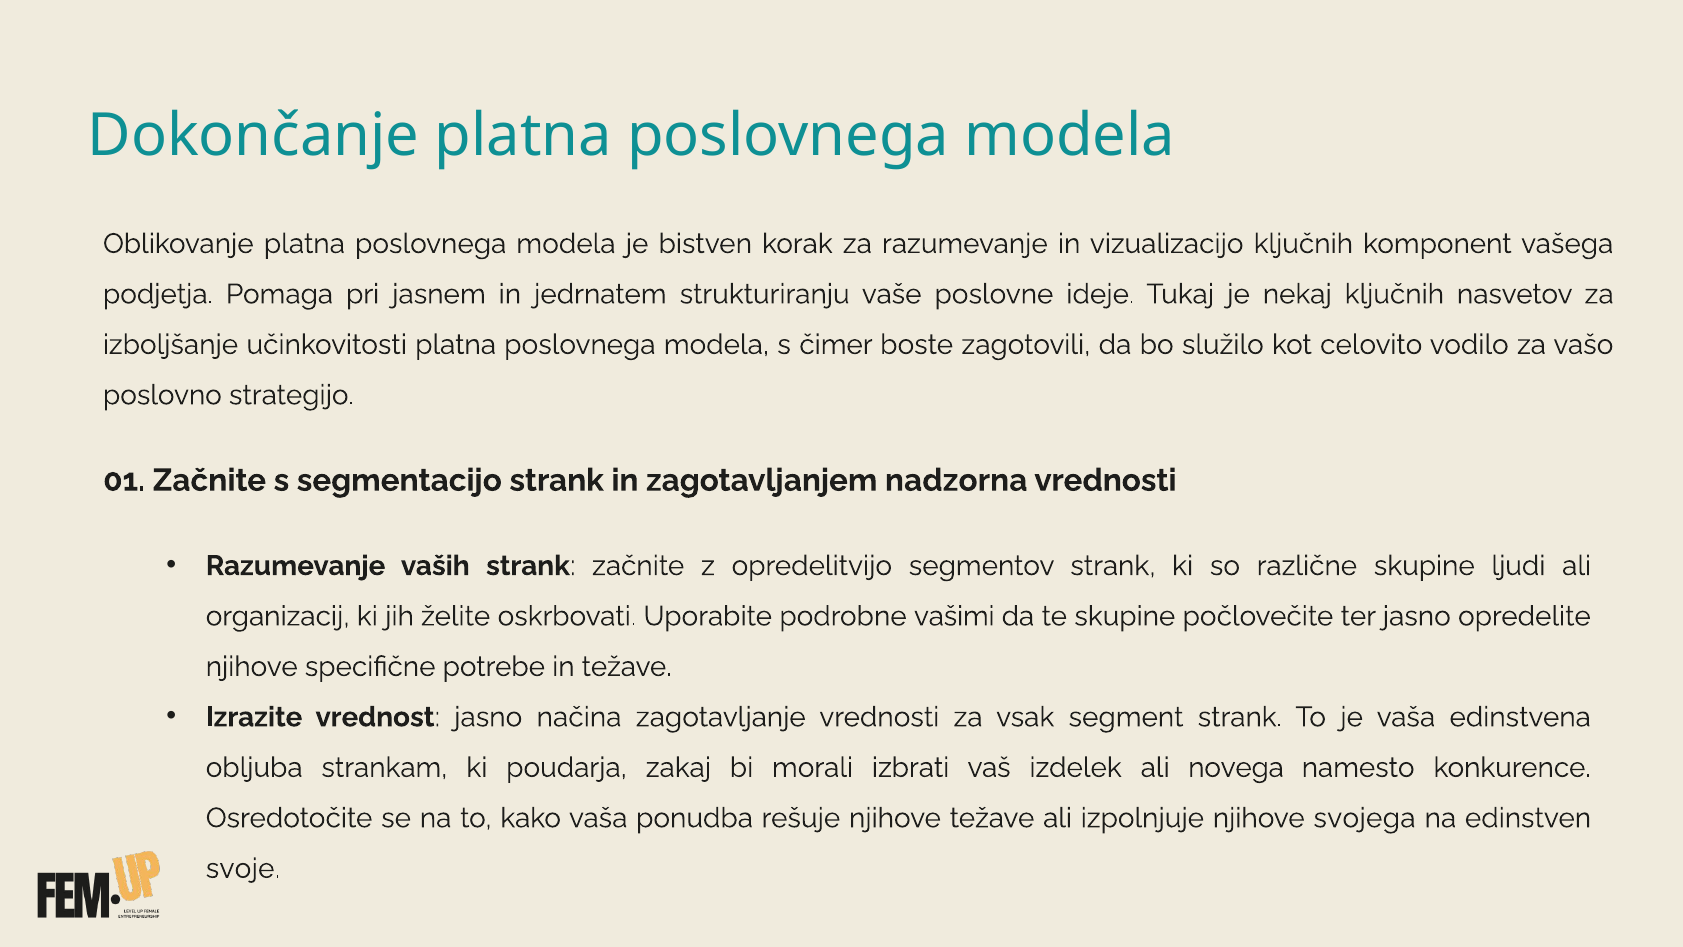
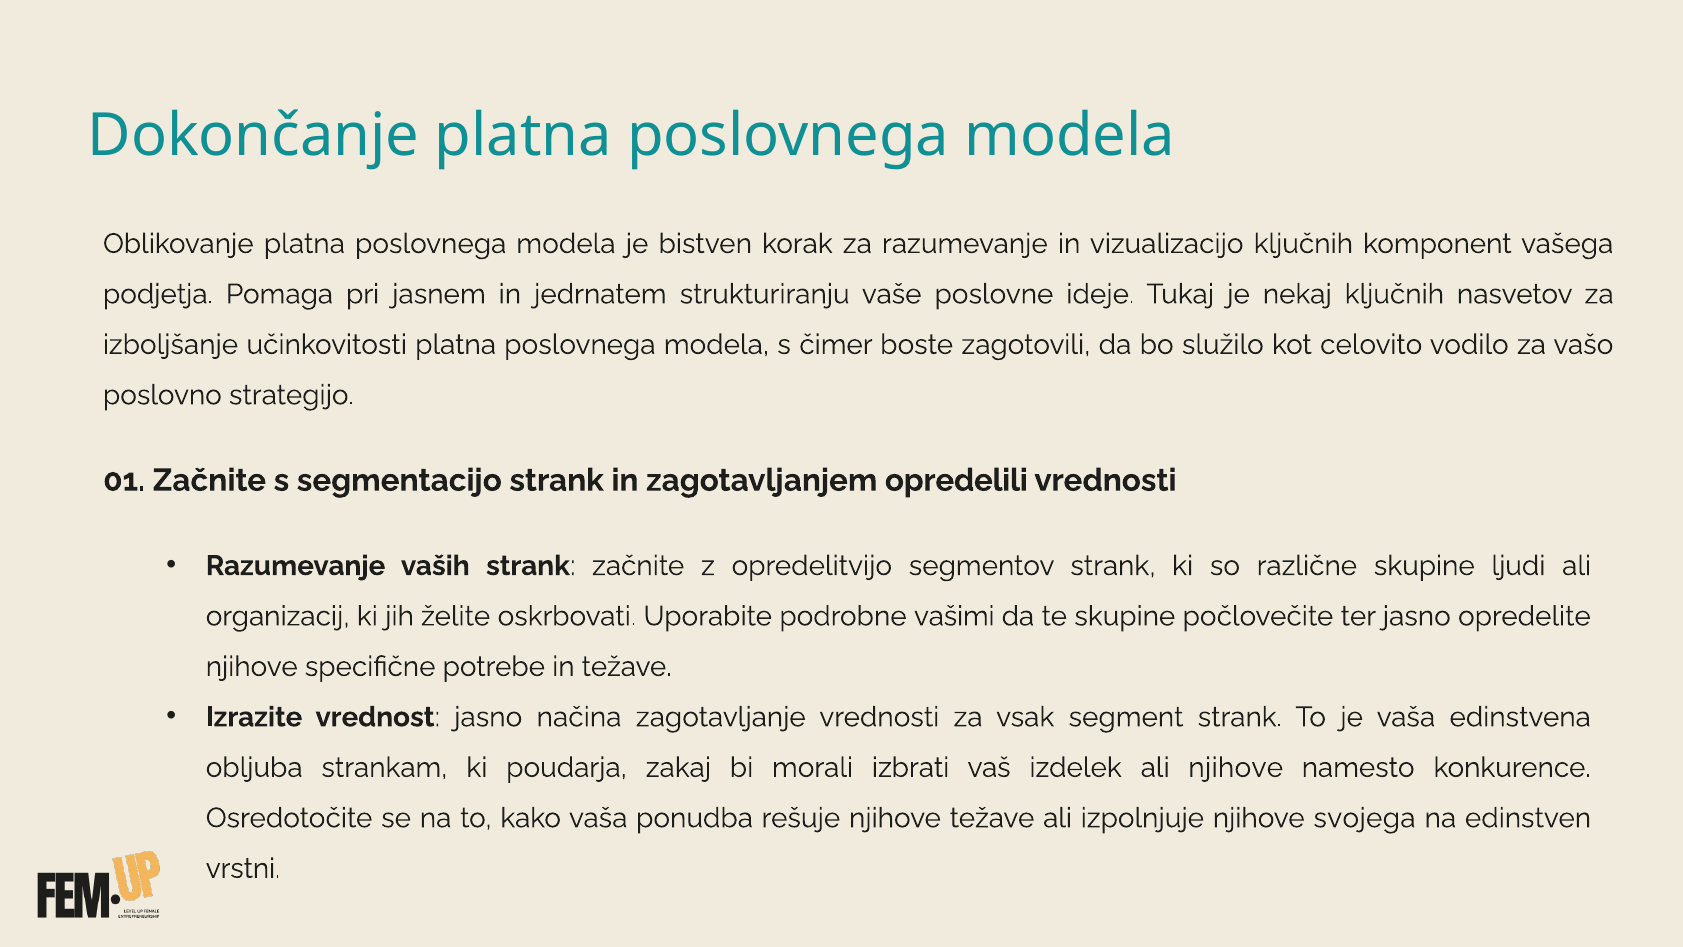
nadzorna: nadzorna -> opredelili
ali novega: novega -> njihove
svoje: svoje -> vrstni
